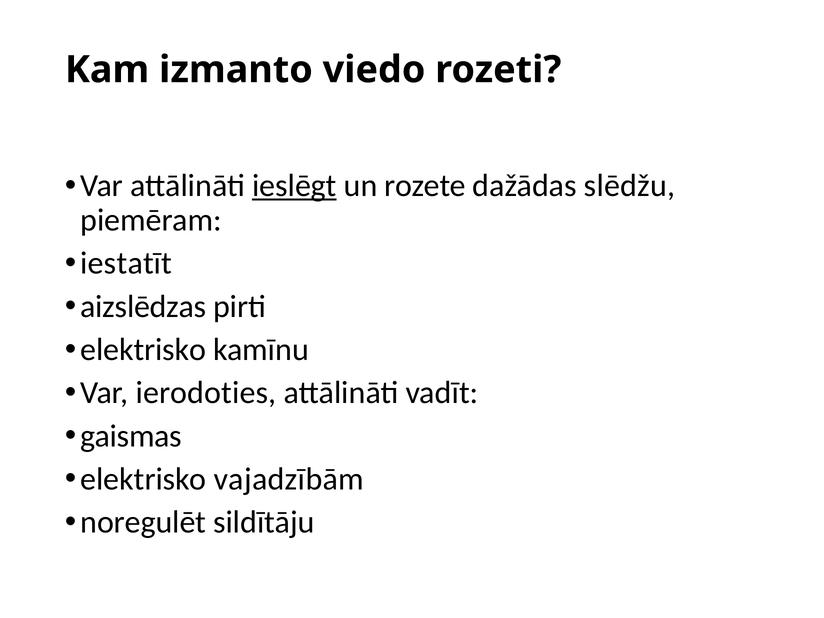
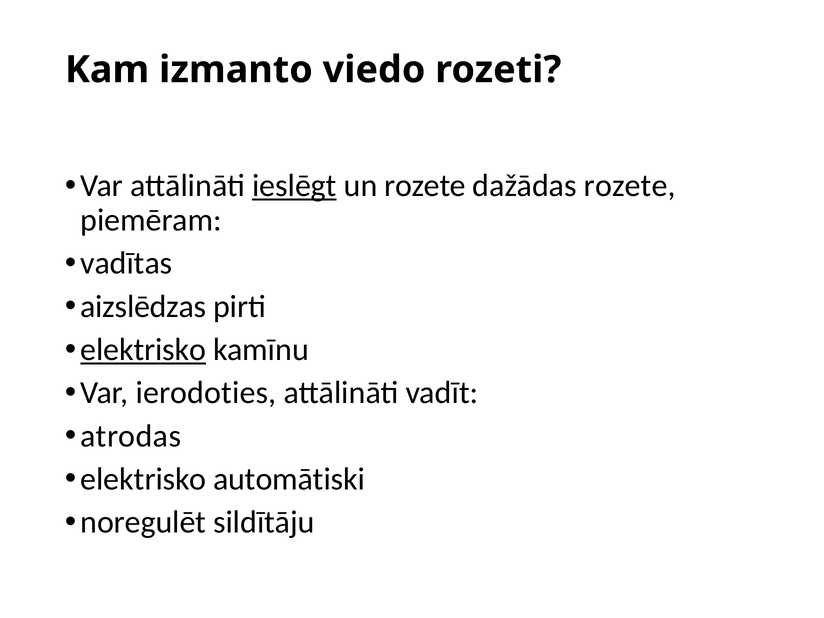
dažādas slēdžu: slēdžu -> rozete
iestatīt: iestatīt -> vadītas
elektrisko at (143, 350) underline: none -> present
gaismas: gaismas -> atrodas
vajadzībām: vajadzībām -> automātiski
